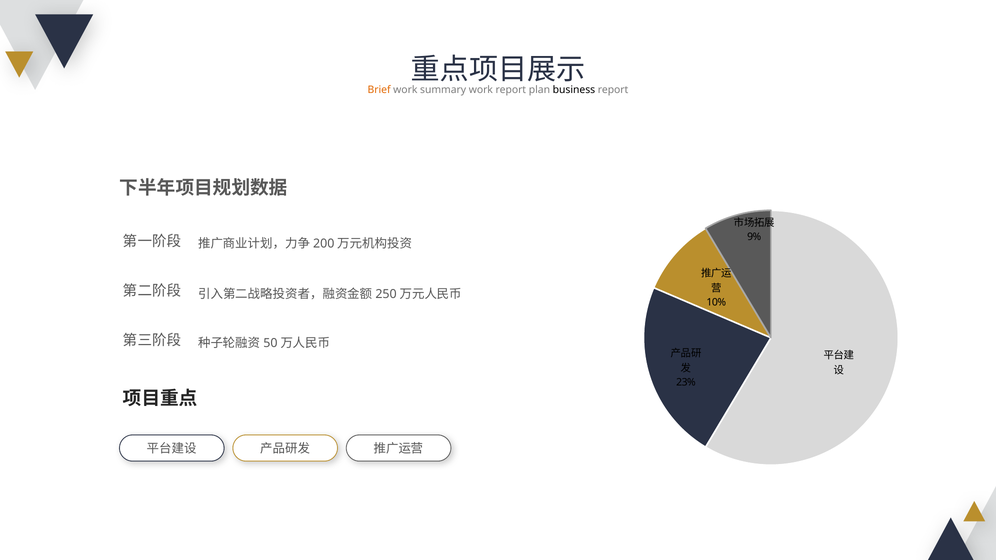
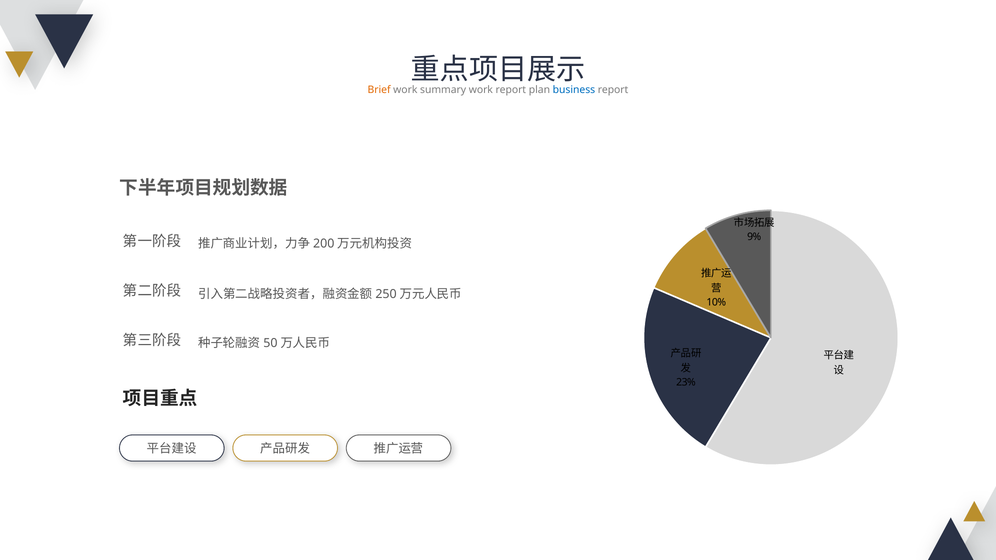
business colour: black -> blue
